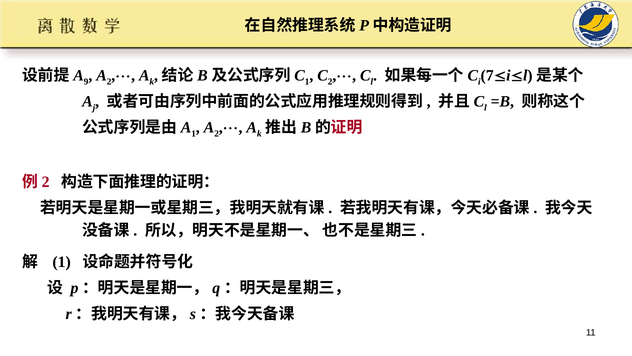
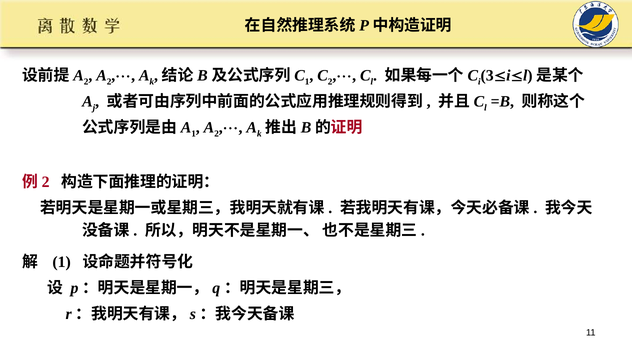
9 at (86, 82): 9 -> 2
7: 7 -> 3
